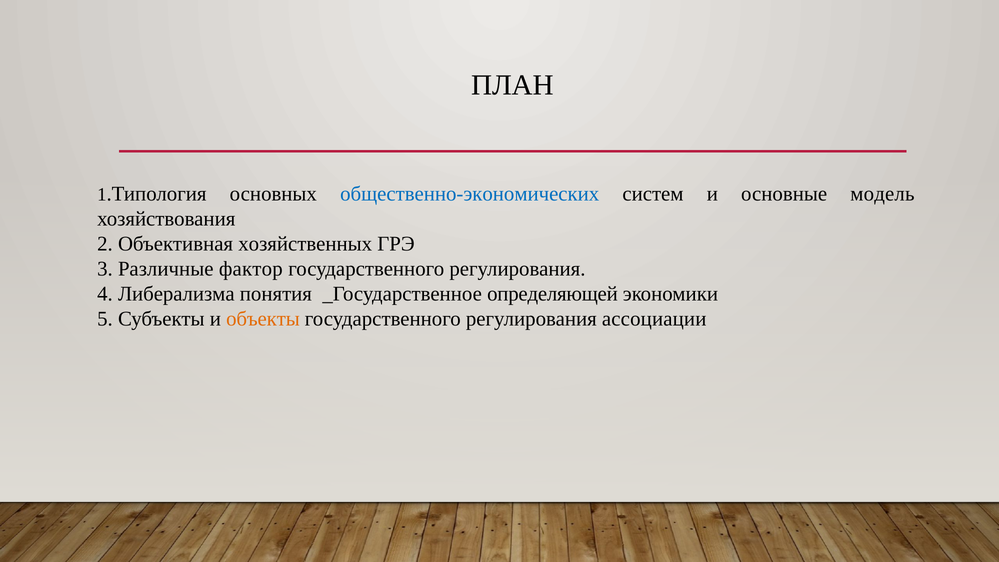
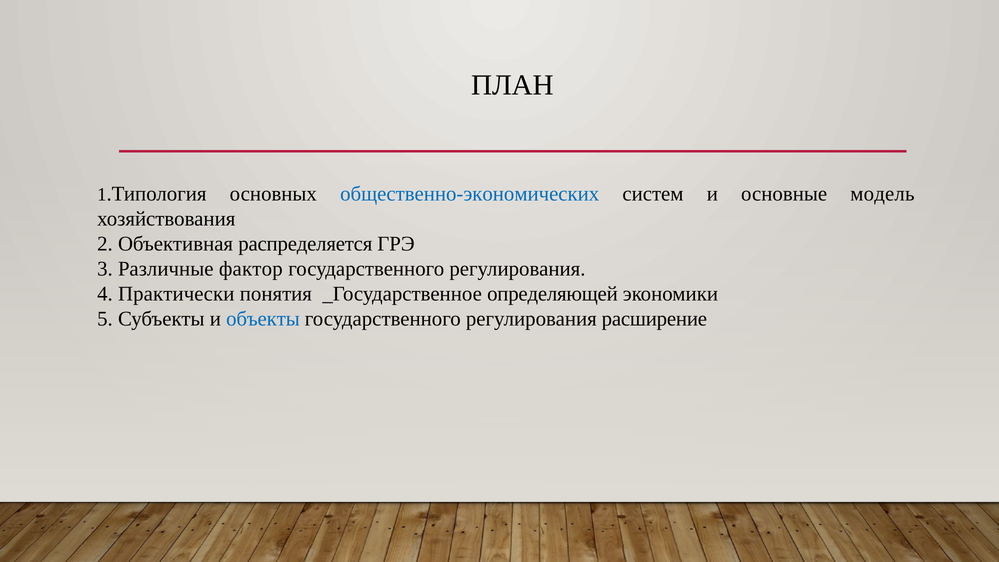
хозяйственных: хозяйственных -> распределяется
Либерализма: Либерализма -> Практически
объекты colour: orange -> blue
ассоциации: ассоциации -> расширение
